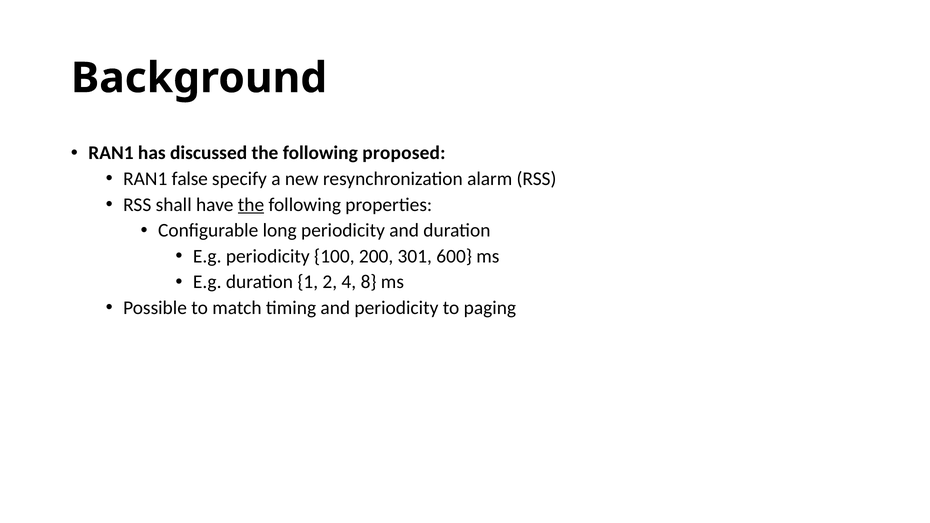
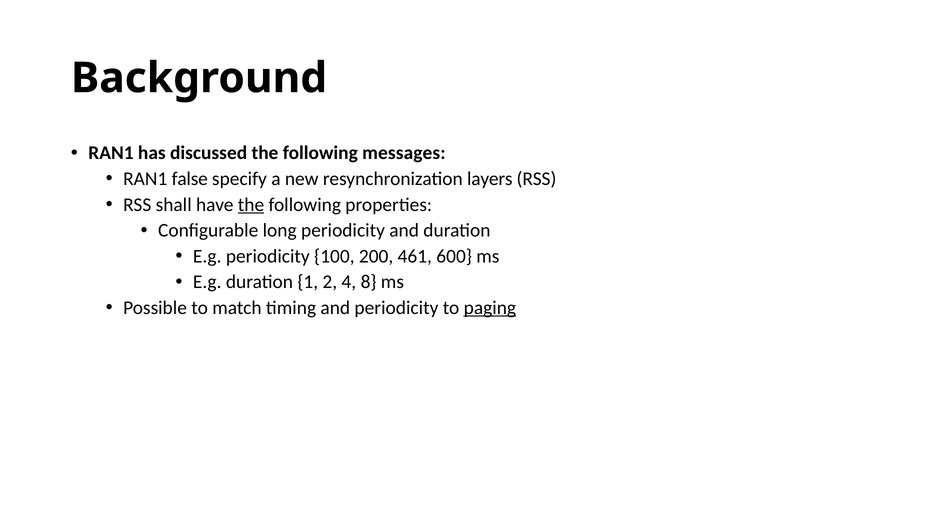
proposed: proposed -> messages
alarm: alarm -> layers
301: 301 -> 461
paging underline: none -> present
